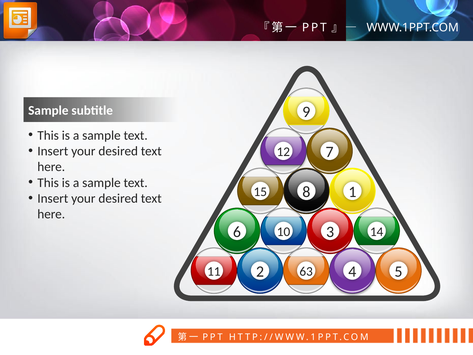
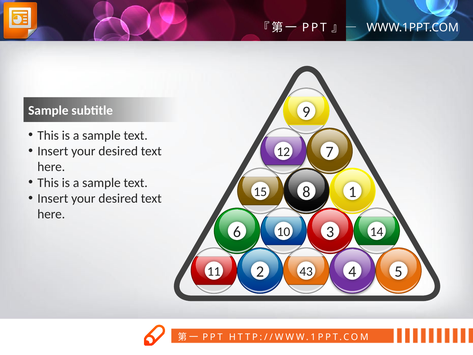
63: 63 -> 43
